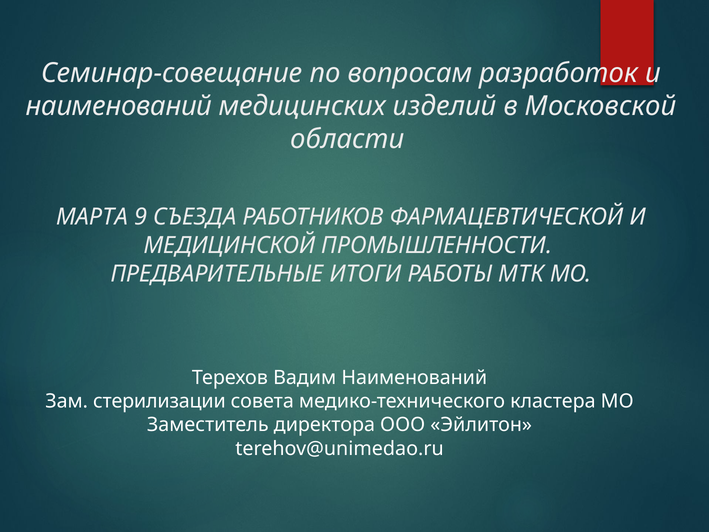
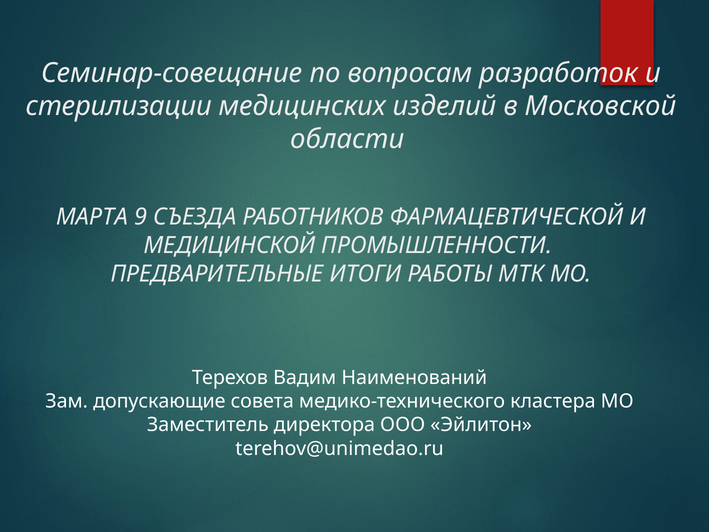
наименований at (119, 106): наименований -> стерилизации
стерилизации: стерилизации -> допускающие
